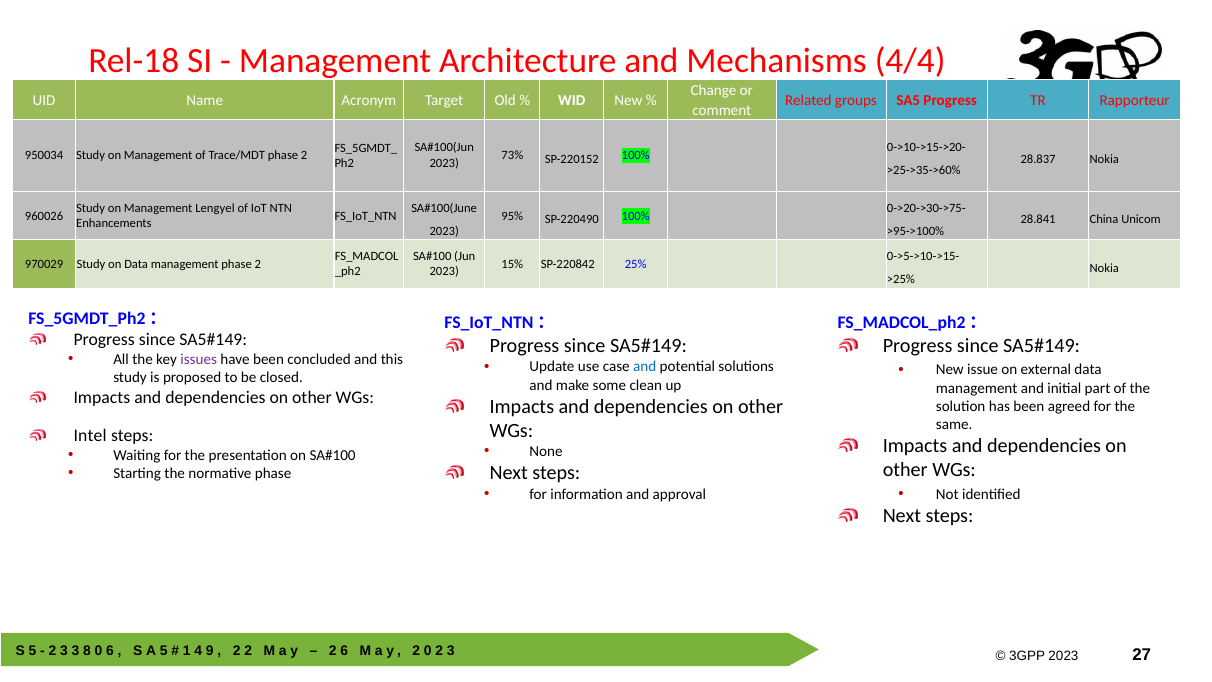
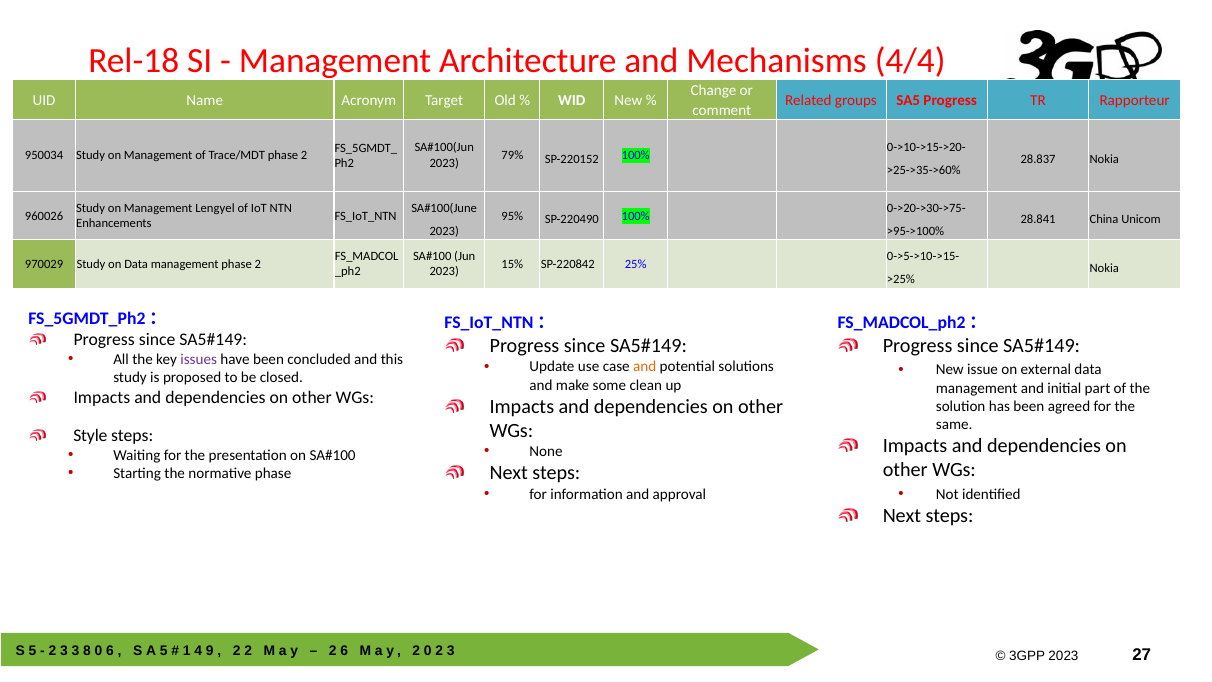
73%: 73% -> 79%
and at (645, 367) colour: blue -> orange
Intel: Intel -> Style
